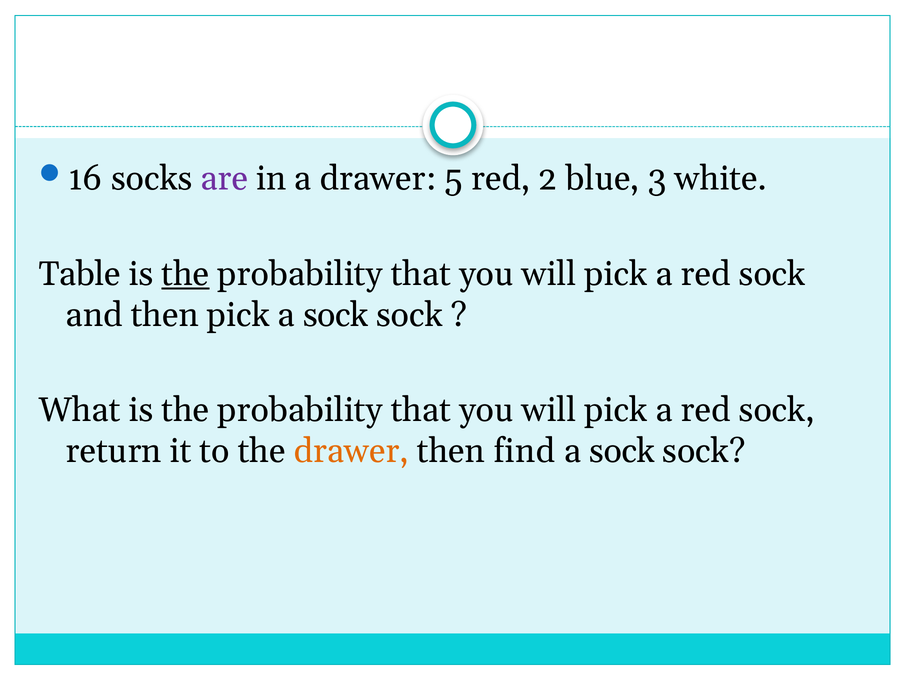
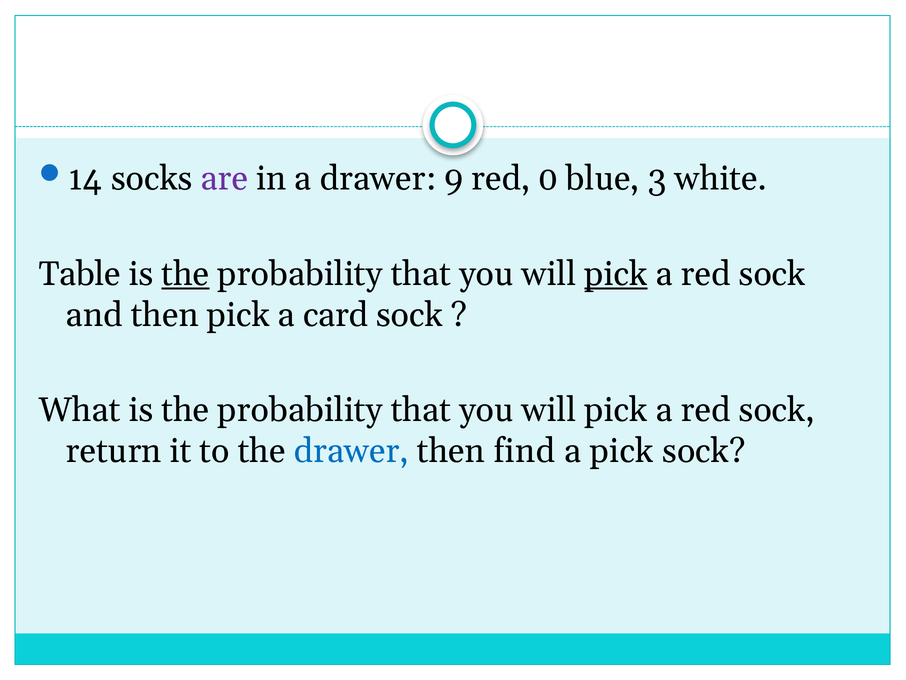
16: 16 -> 14
5: 5 -> 9
2: 2 -> 0
pick at (616, 274) underline: none -> present
pick a sock: sock -> card
drawer at (351, 451) colour: orange -> blue
sock at (622, 451): sock -> pick
